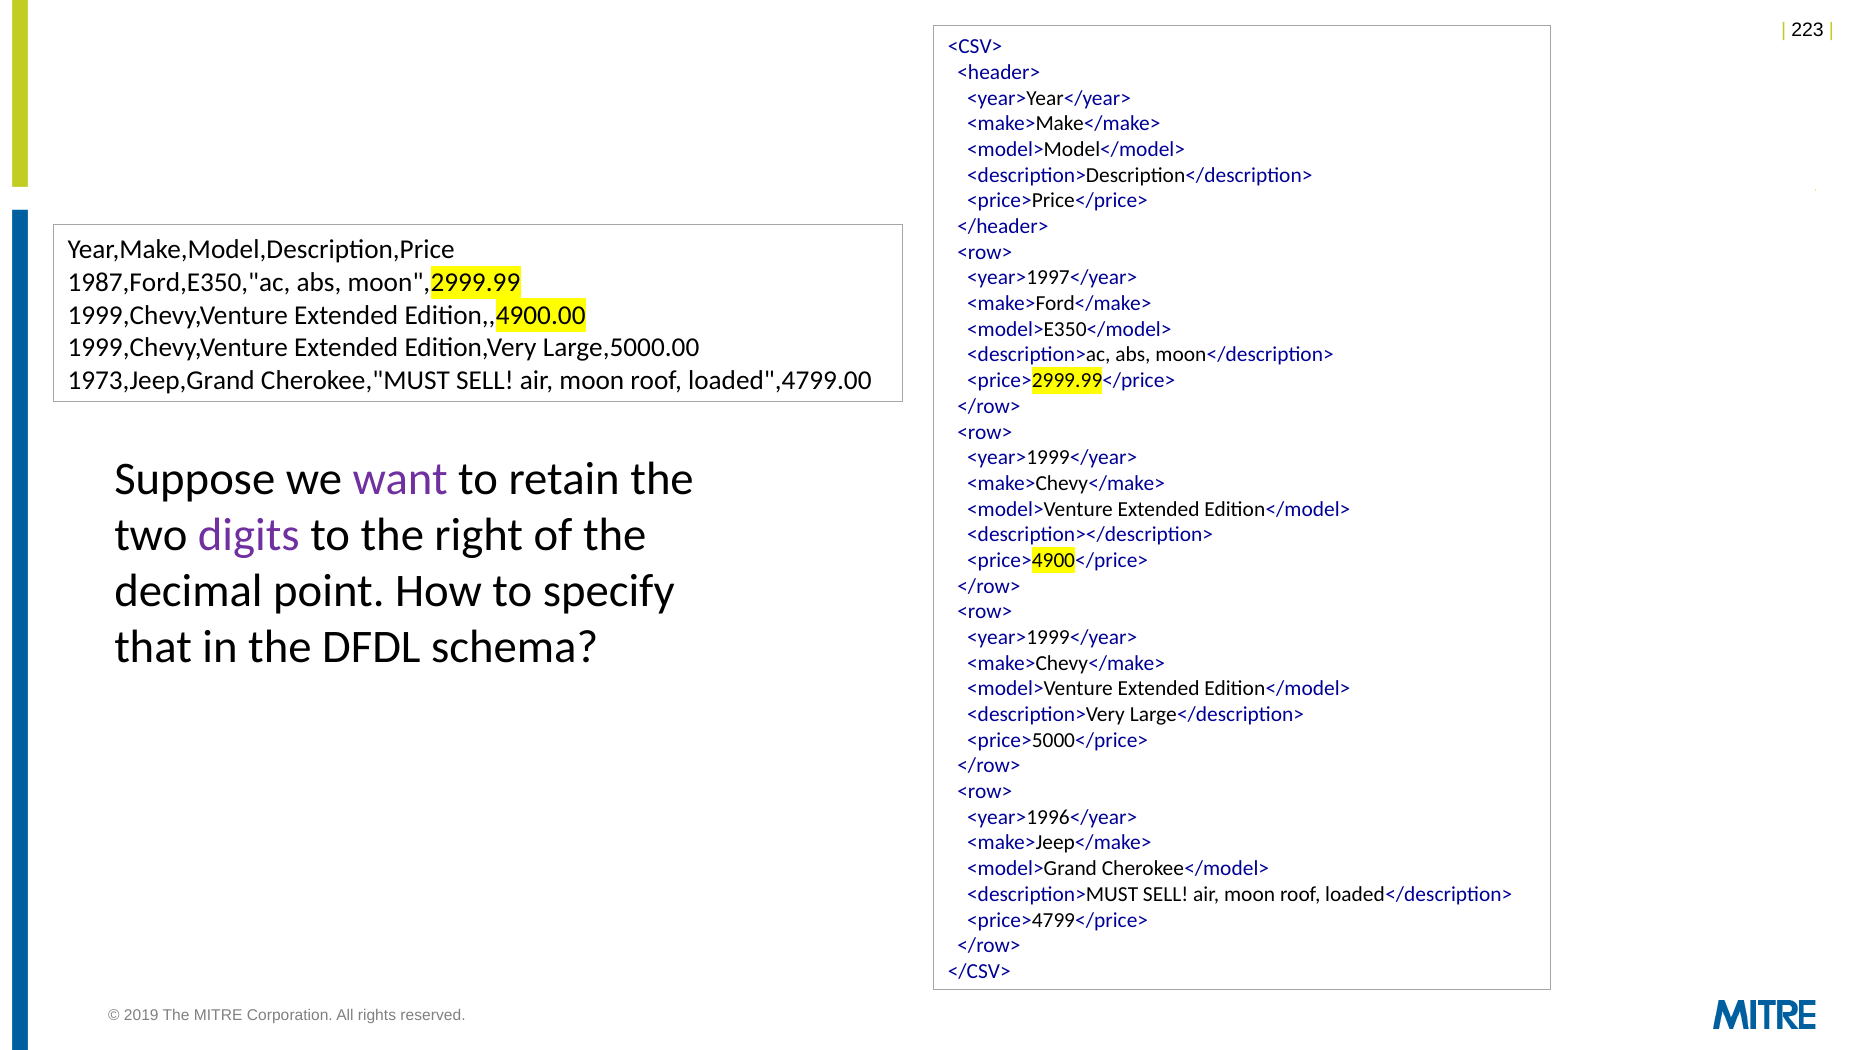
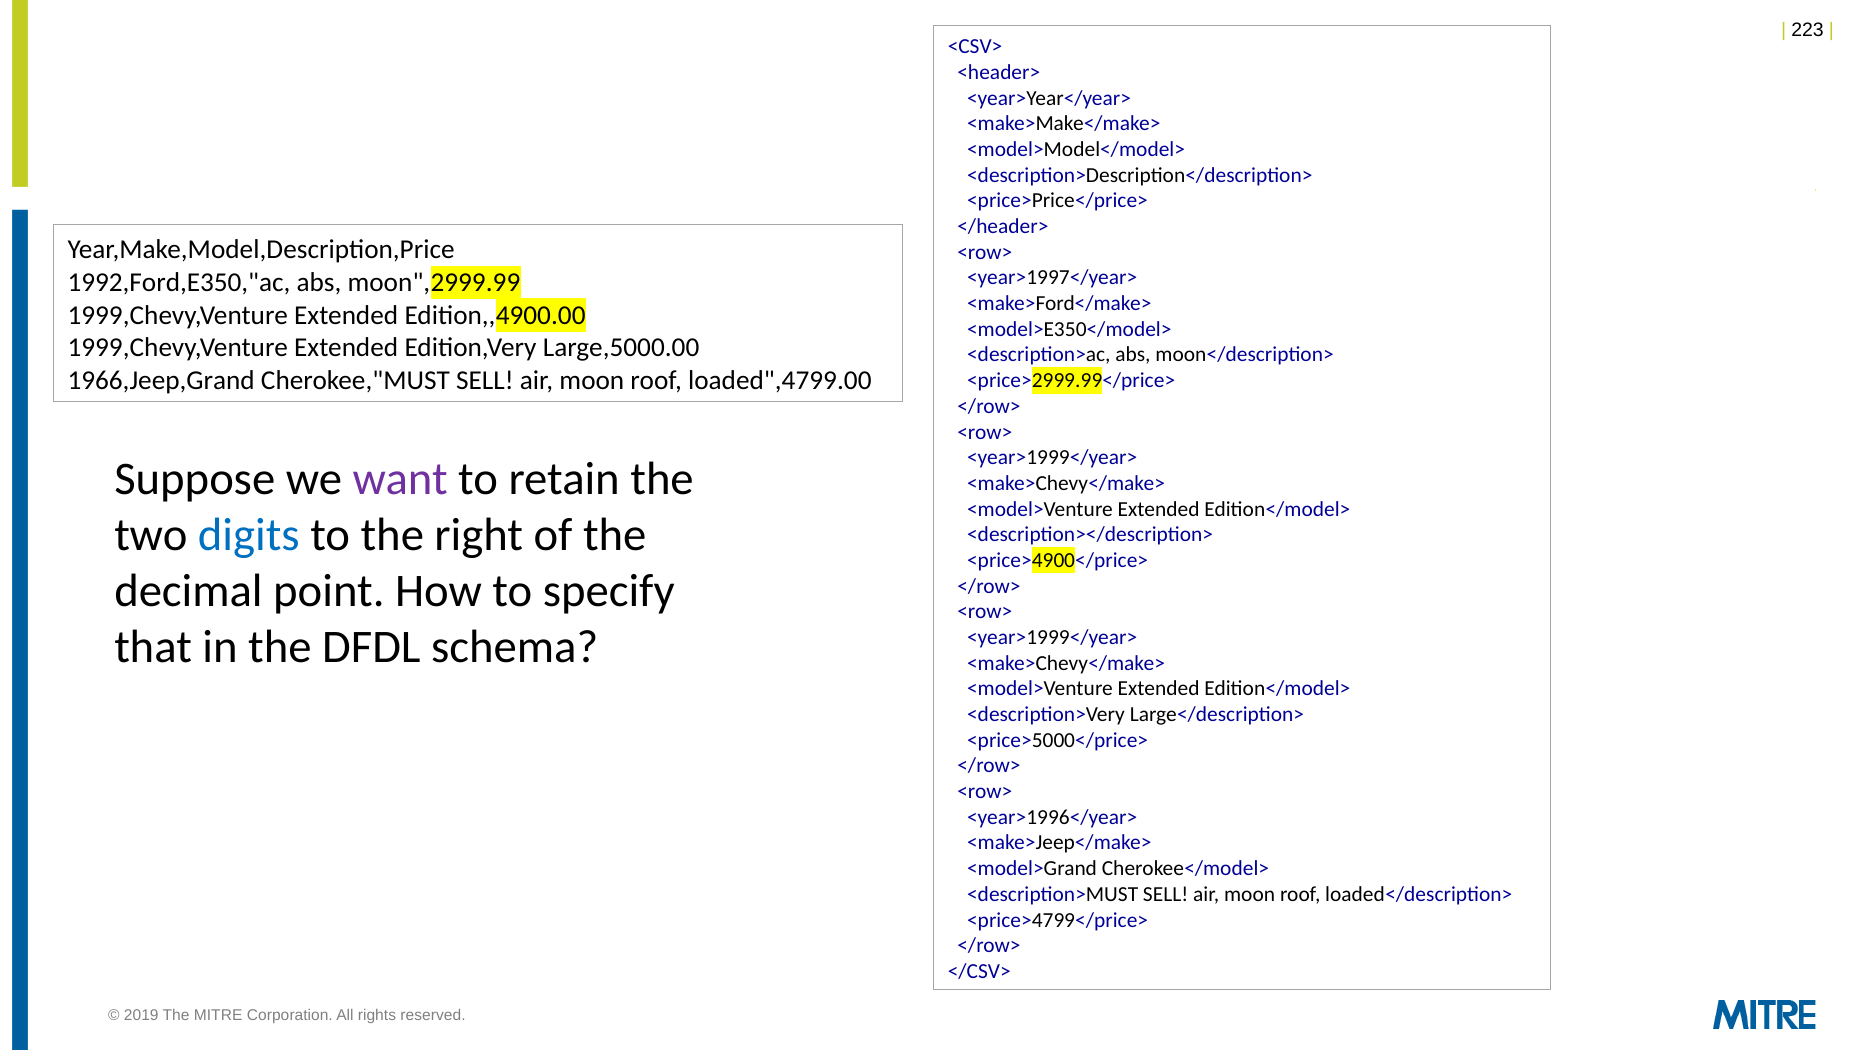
1987,Ford,E350,"ac: 1987,Ford,E350,"ac -> 1992,Ford,E350,"ac
1973,Jeep,Grand: 1973,Jeep,Grand -> 1966,Jeep,Grand
digits colour: purple -> blue
